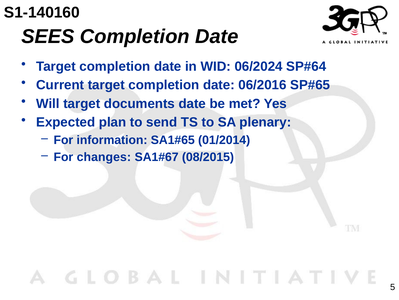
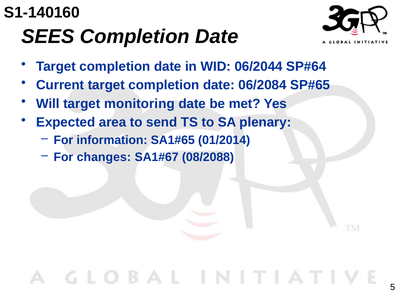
06/2024: 06/2024 -> 06/2044
06/2016: 06/2016 -> 06/2084
documents: documents -> monitoring
plan: plan -> area
08/2015: 08/2015 -> 08/2088
